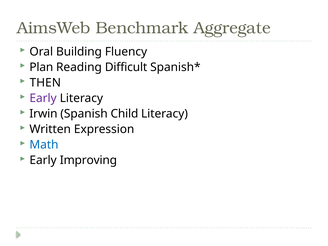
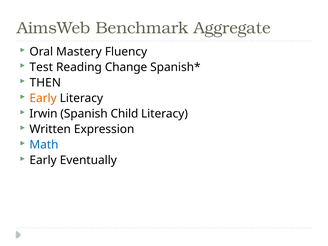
Building: Building -> Mastery
Plan: Plan -> Test
Difficult: Difficult -> Change
Early at (43, 98) colour: purple -> orange
Improving: Improving -> Eventually
